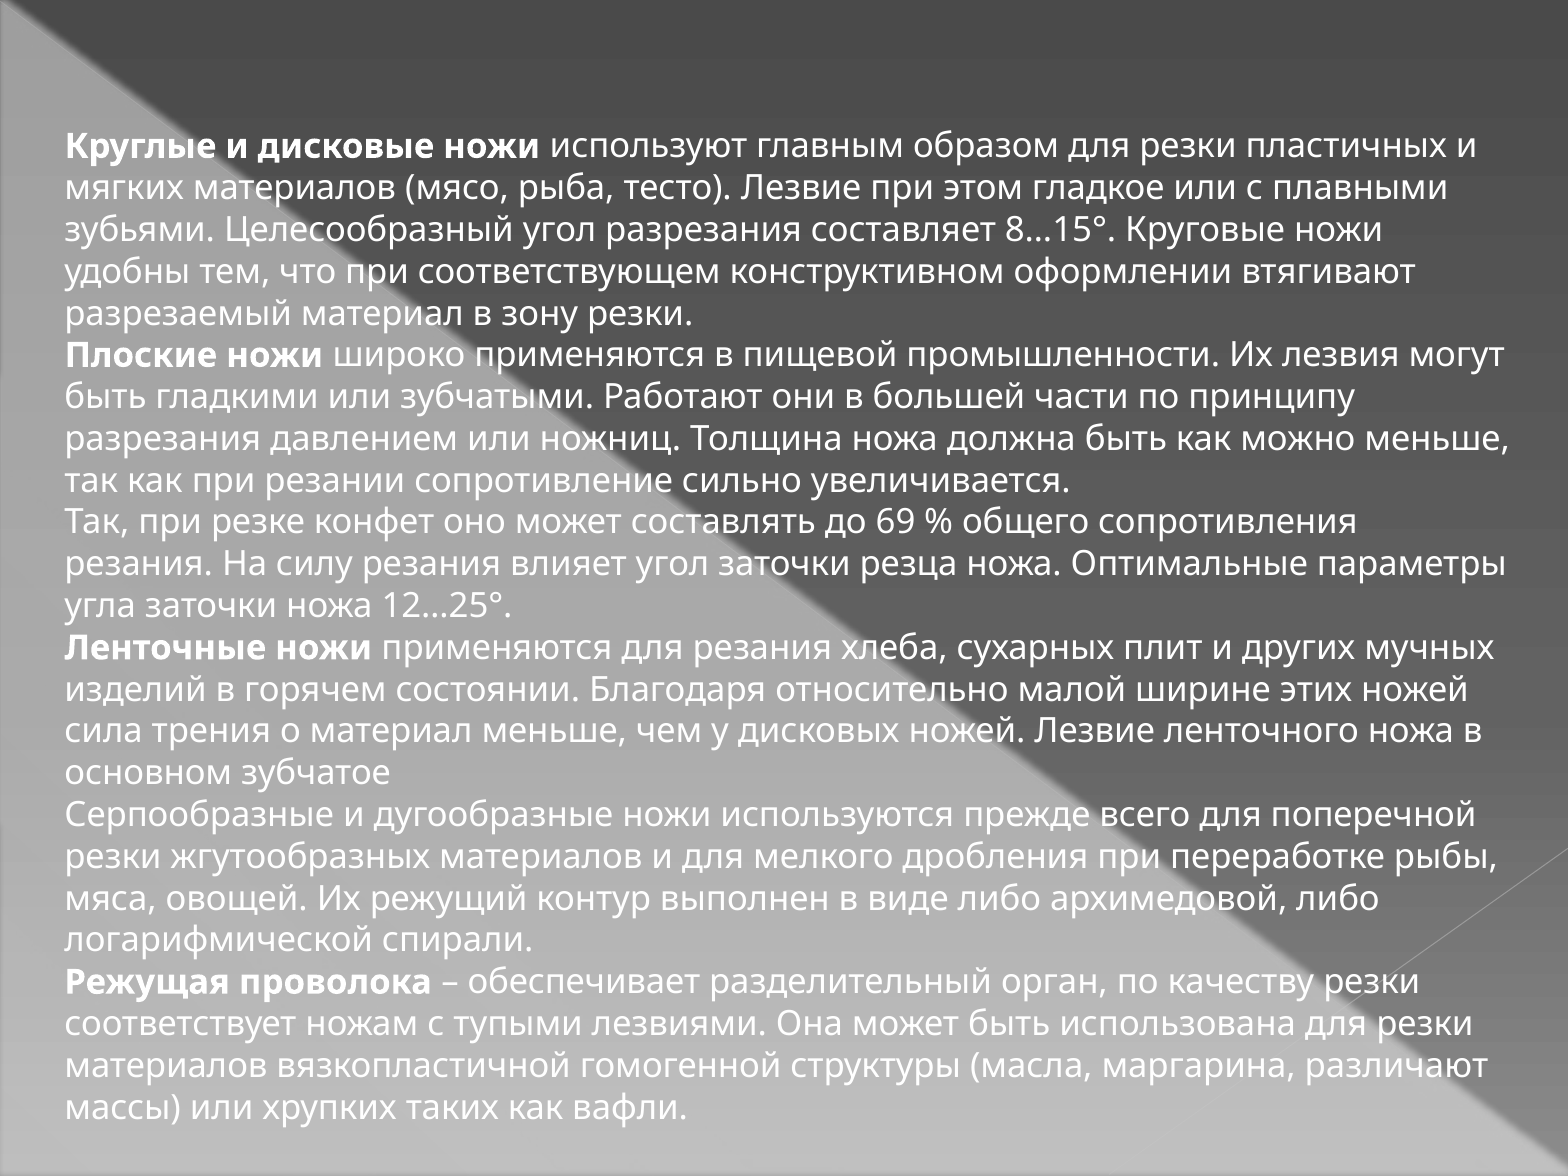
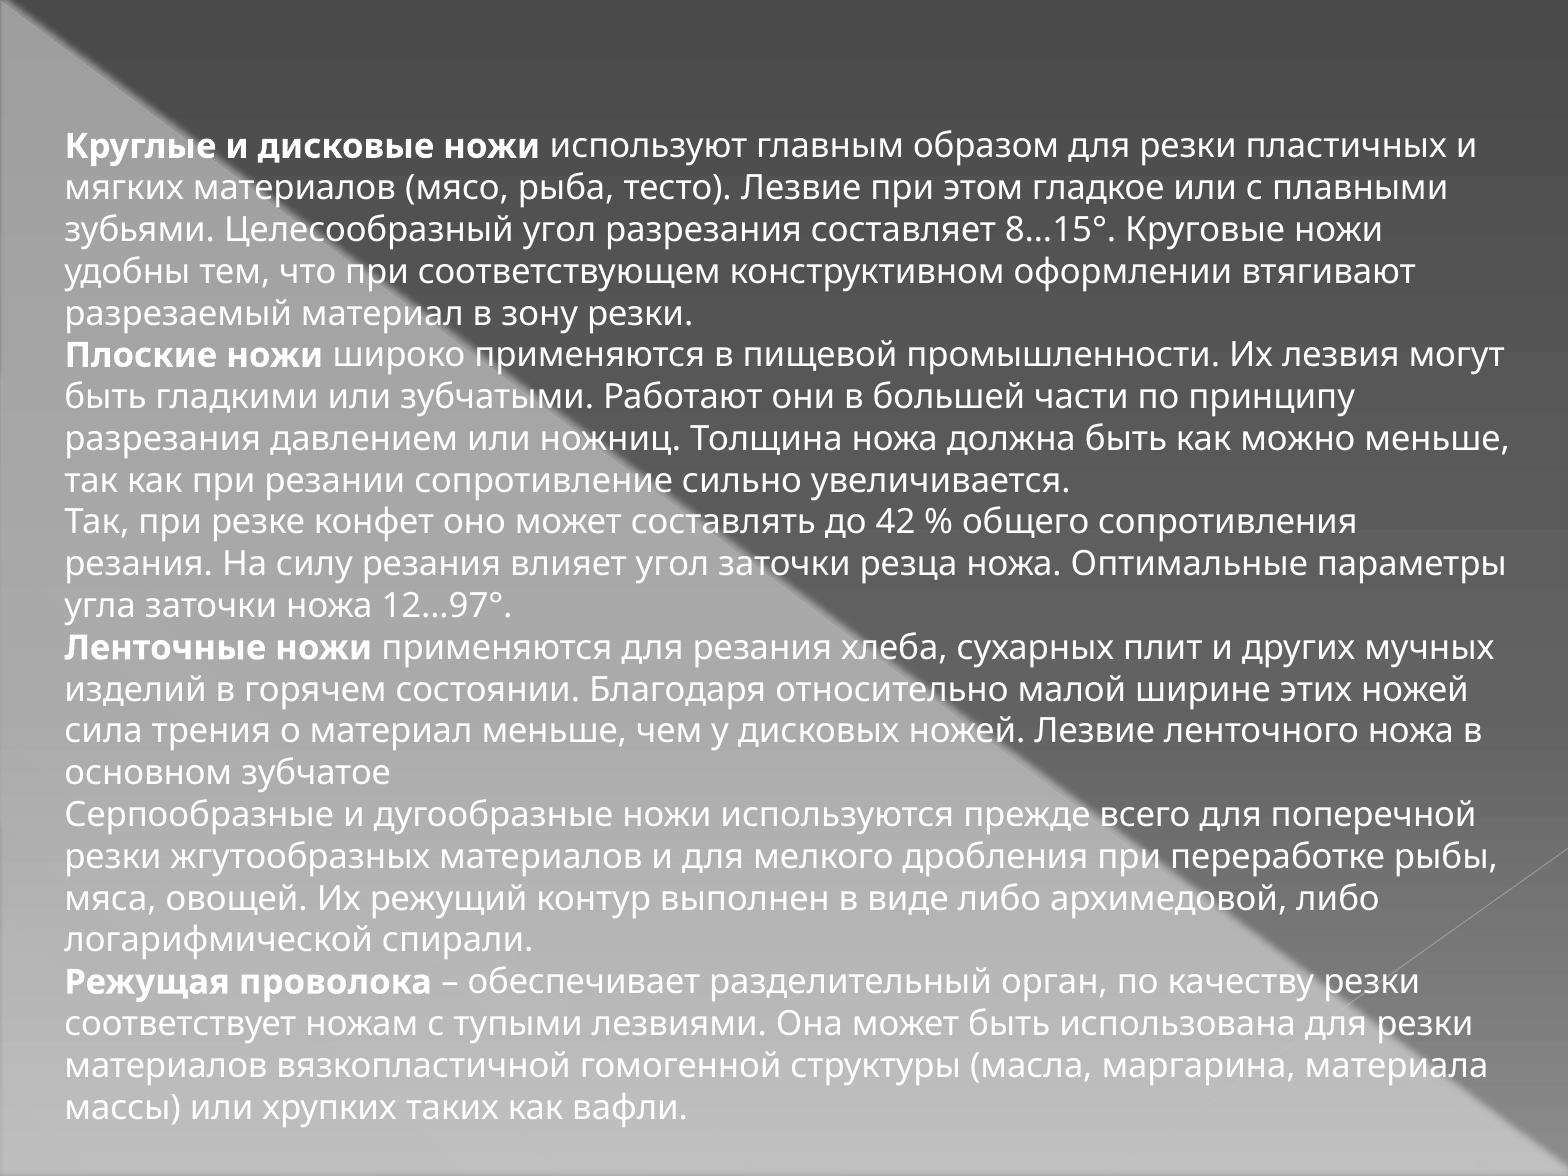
69: 69 -> 42
12…25°: 12…25° -> 12…97°
различают: различают -> материала
